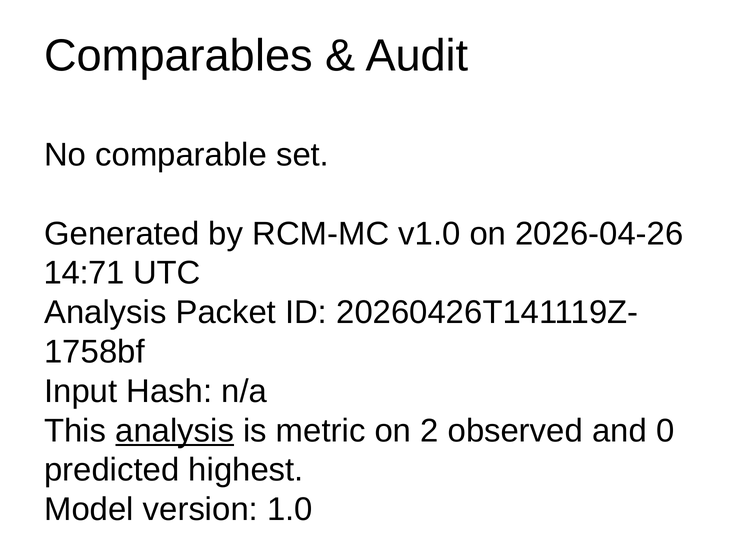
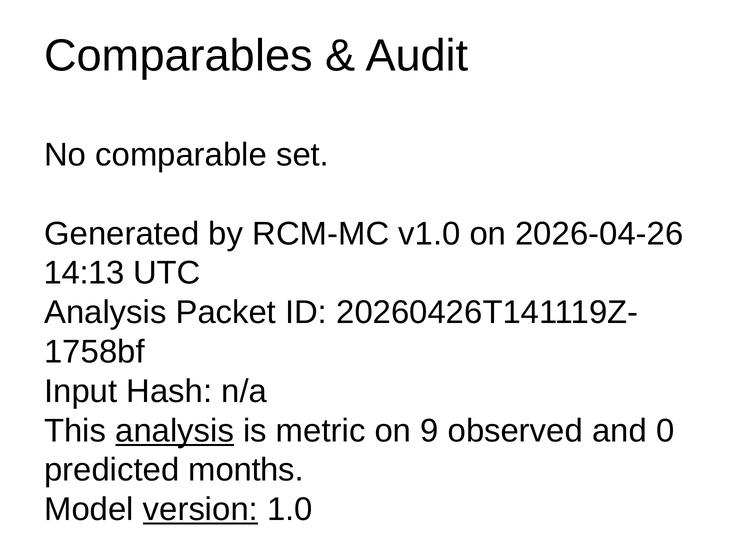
14:71: 14:71 -> 14:13
2: 2 -> 9
highest: highest -> months
version underline: none -> present
